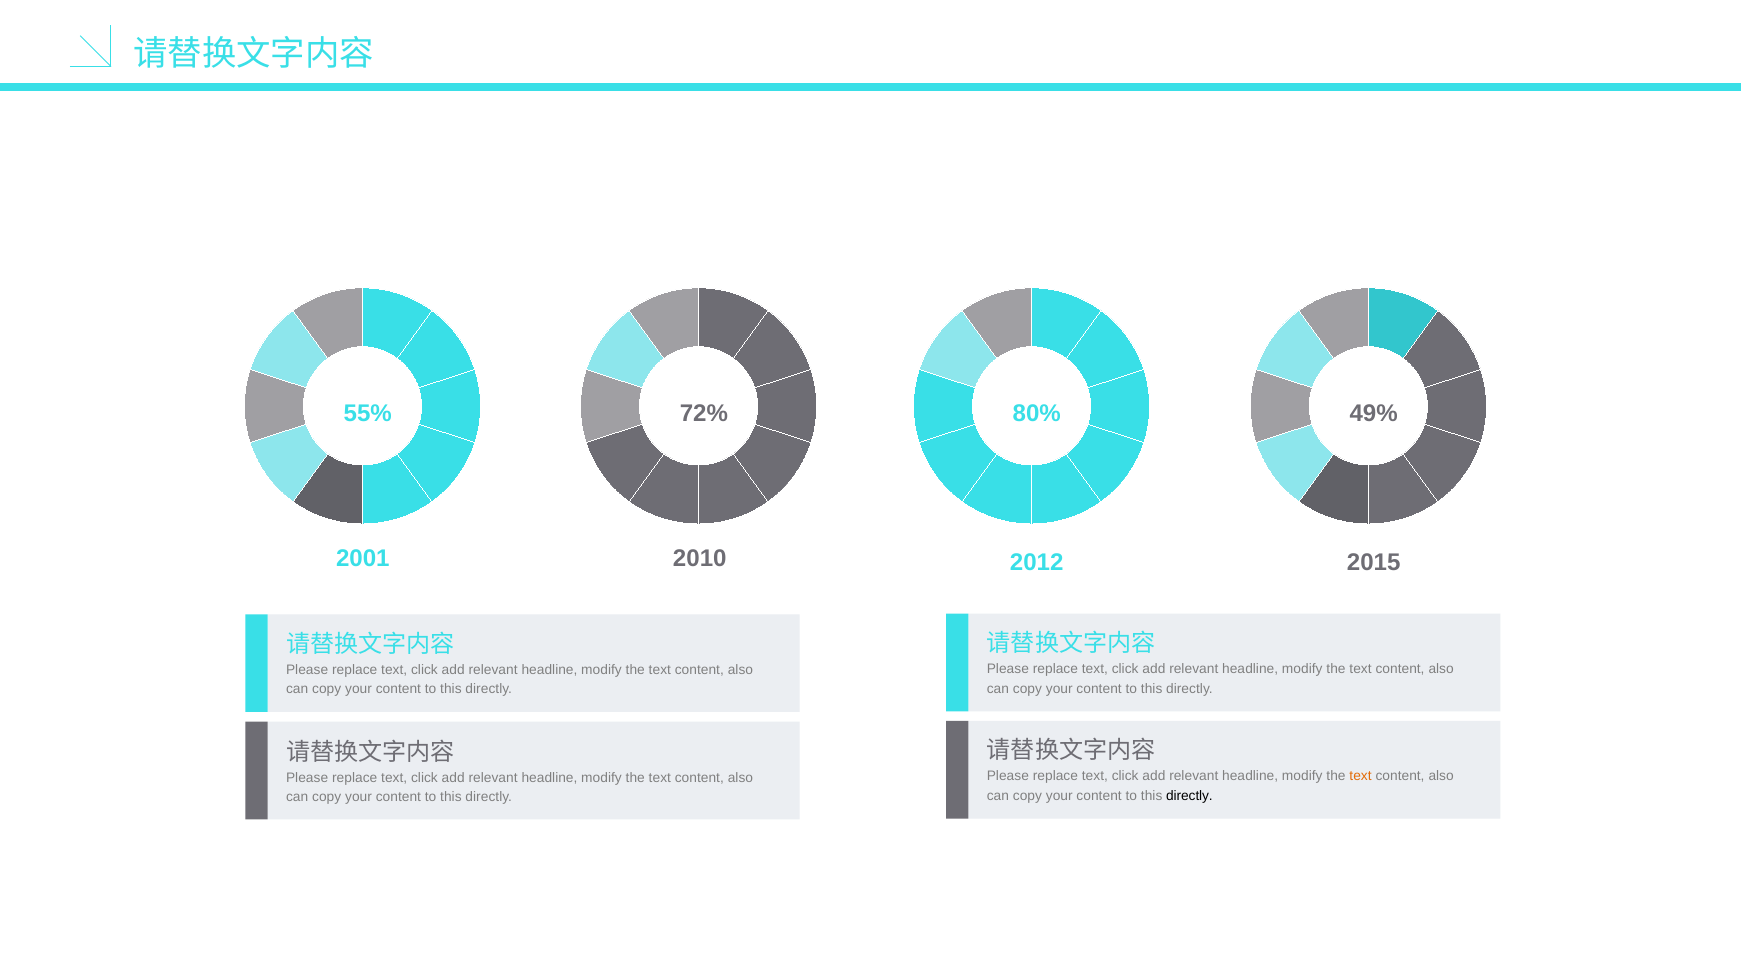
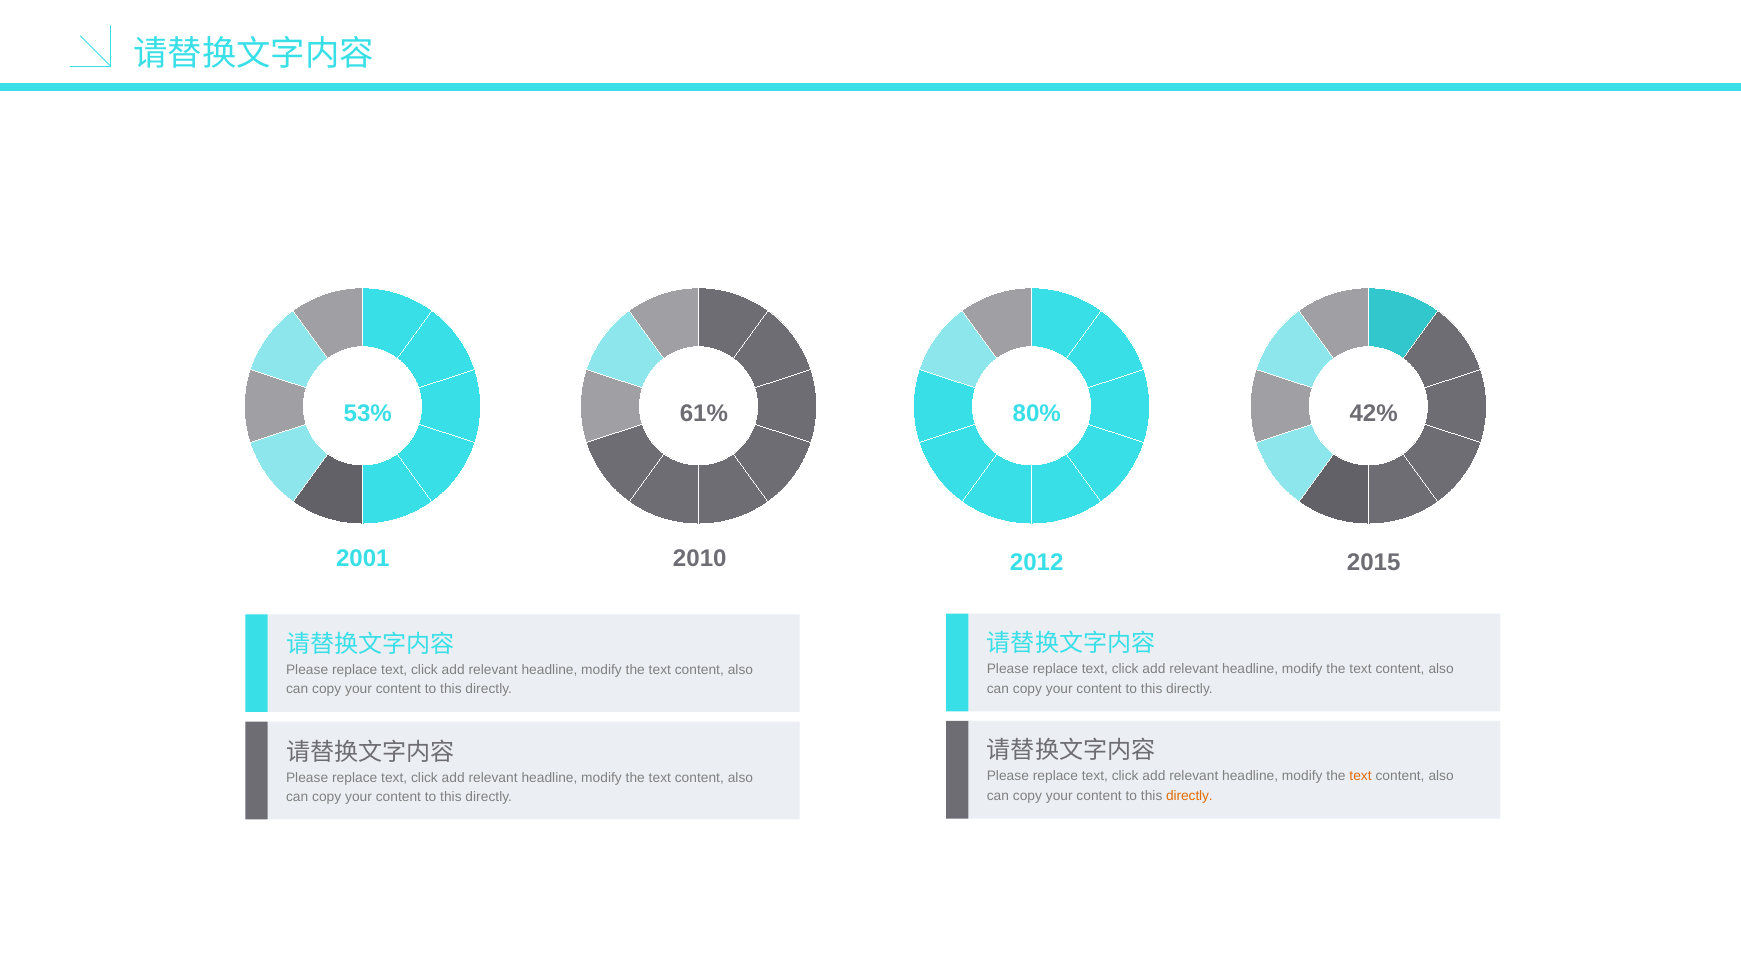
55%: 55% -> 53%
72%: 72% -> 61%
49%: 49% -> 42%
directly at (1189, 796) colour: black -> orange
